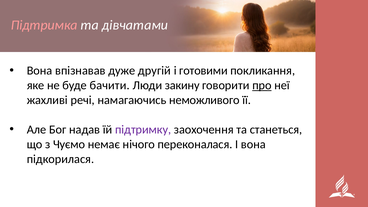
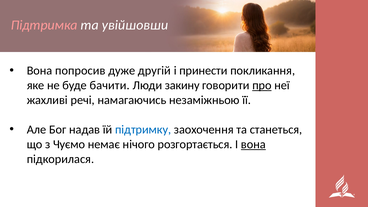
дівчатами: дівчатами -> увійшовши
впізнавав: впізнавав -> попросив
готовими: готовими -> принести
неможливого: неможливого -> незаміжньою
підтримку colour: purple -> blue
переконалася: переконалася -> розгортається
вона at (253, 144) underline: none -> present
